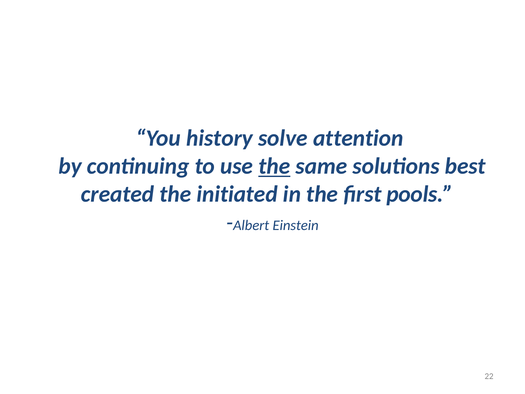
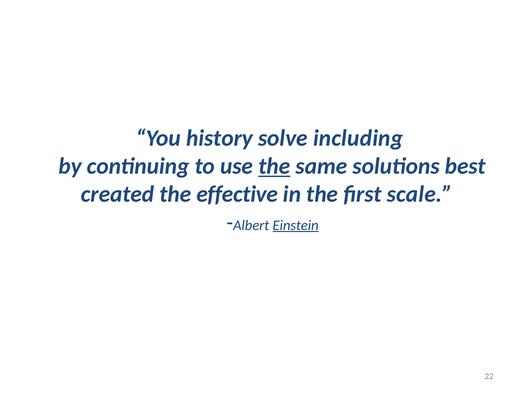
attention: attention -> including
initiated: initiated -> effective
pools: pools -> scale
Einstein underline: none -> present
